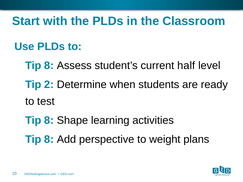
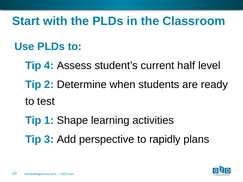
8 at (49, 66): 8 -> 4
8 at (49, 121): 8 -> 1
8 at (49, 140): 8 -> 3
weight: weight -> rapidly
